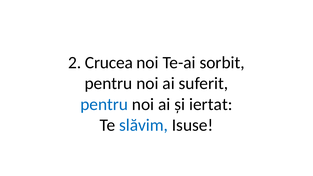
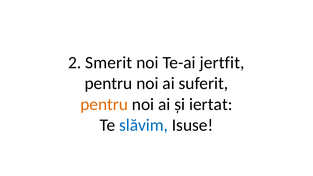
Crucea: Crucea -> Smerit
sorbit: sorbit -> jertfit
pentru at (104, 104) colour: blue -> orange
